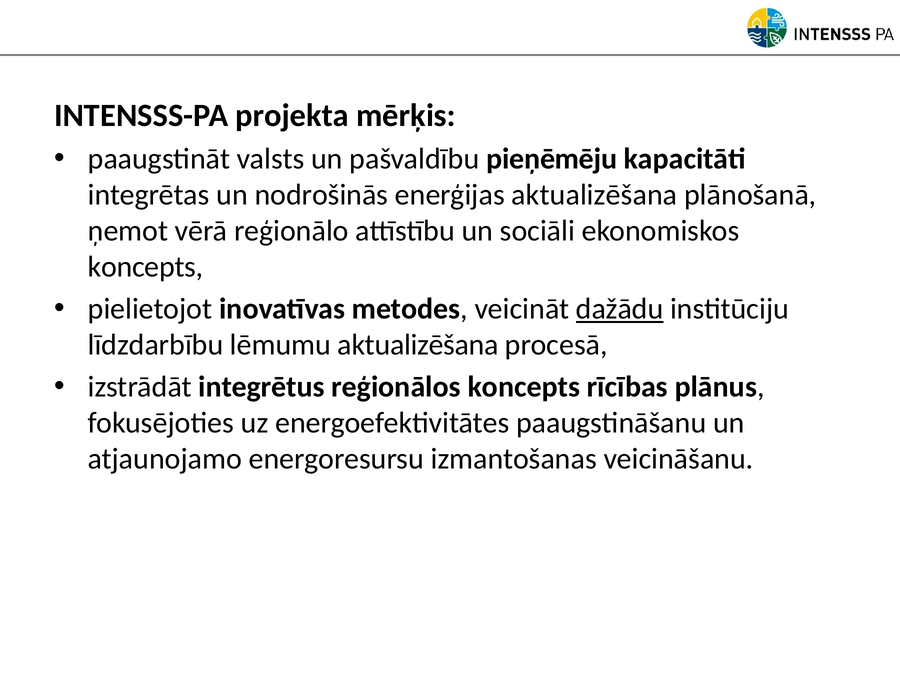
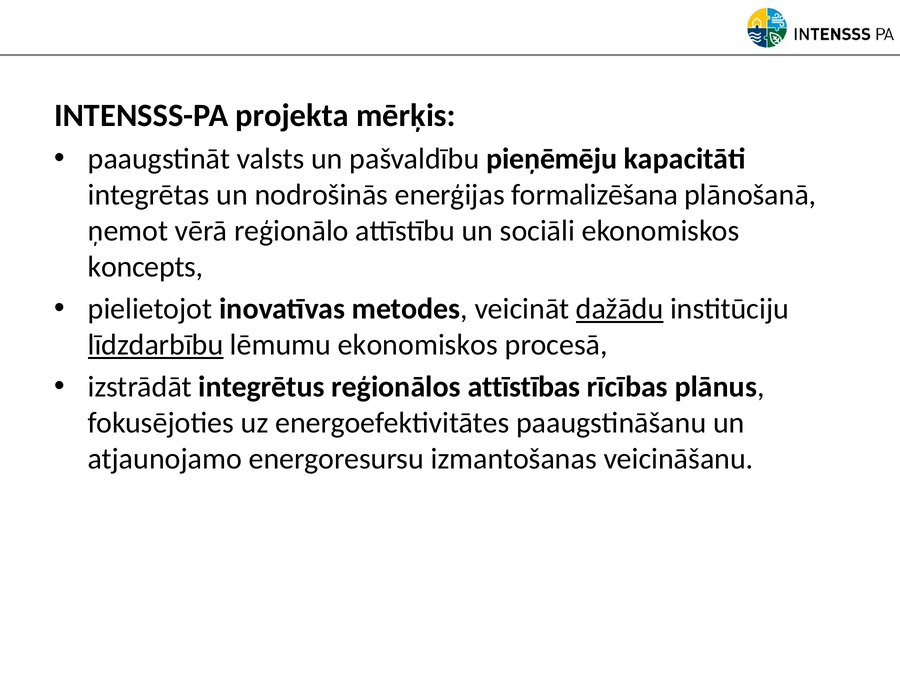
enerģijas aktualizēšana: aktualizēšana -> formalizēšana
līdzdarbību underline: none -> present
lēmumu aktualizēšana: aktualizēšana -> ekonomiskos
reģionālos koncepts: koncepts -> attīstības
